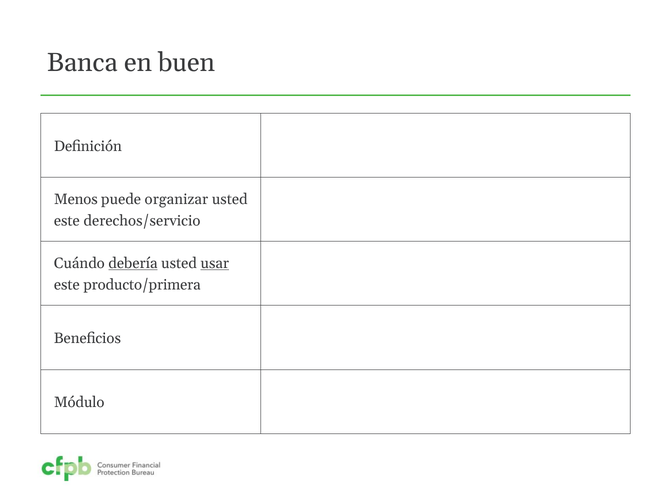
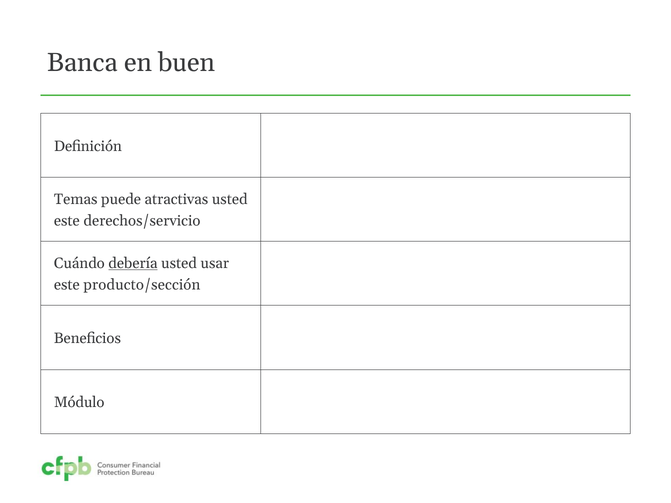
Menos: Menos -> Temas
organizar: organizar -> atractivas
usar underline: present -> none
producto/primera: producto/primera -> producto/sección
